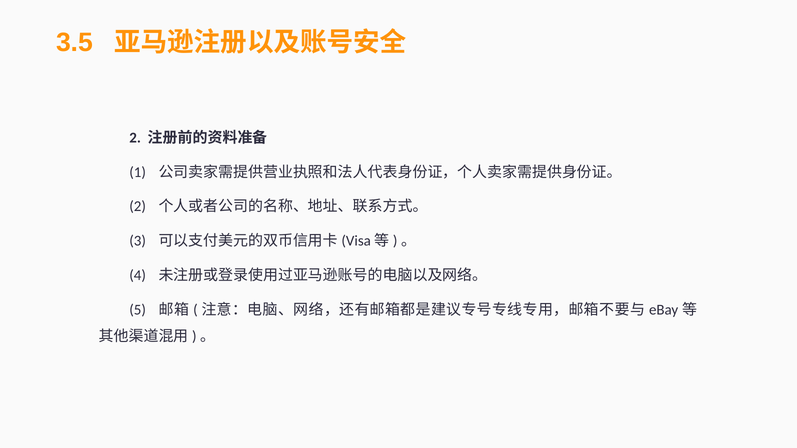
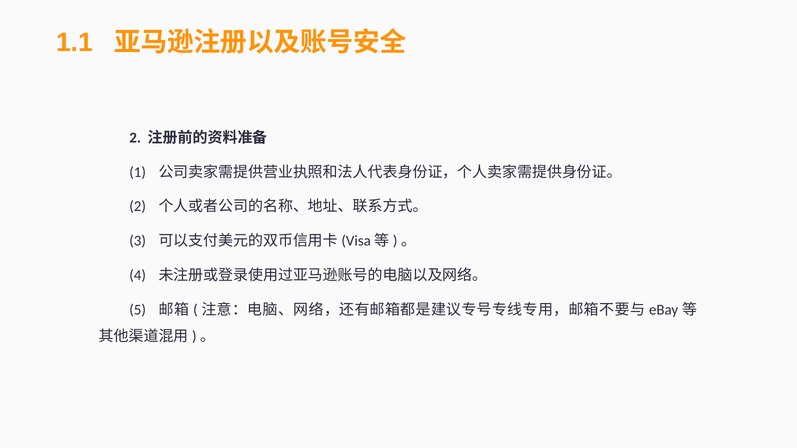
3.5: 3.5 -> 1.1
